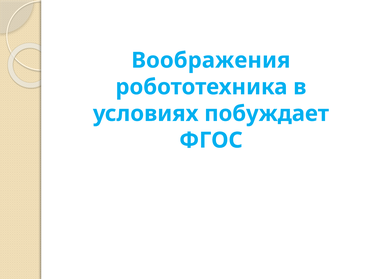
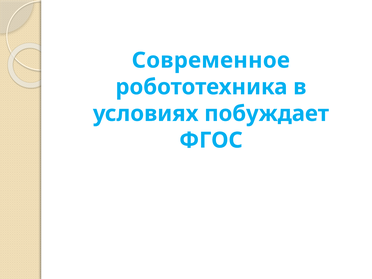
Воображения: Воображения -> Современное
